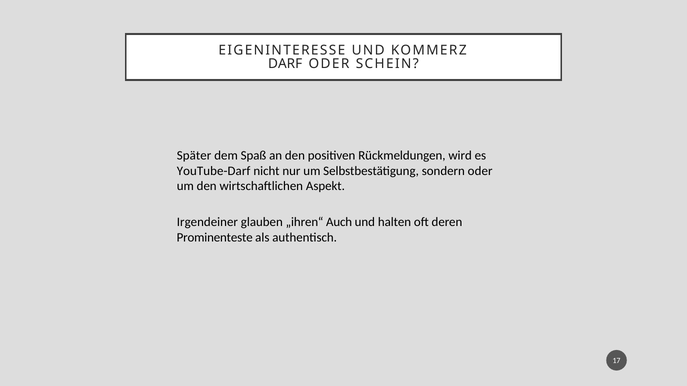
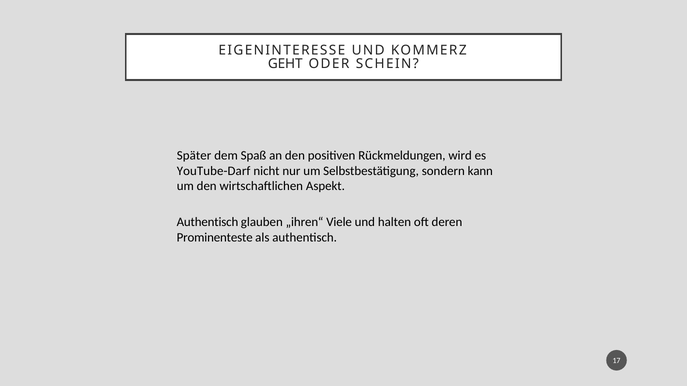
DARF: DARF -> GEHT
sondern oder: oder -> kann
Irgendeiner at (207, 222): Irgendeiner -> Authentisch
Auch: Auch -> Viele
